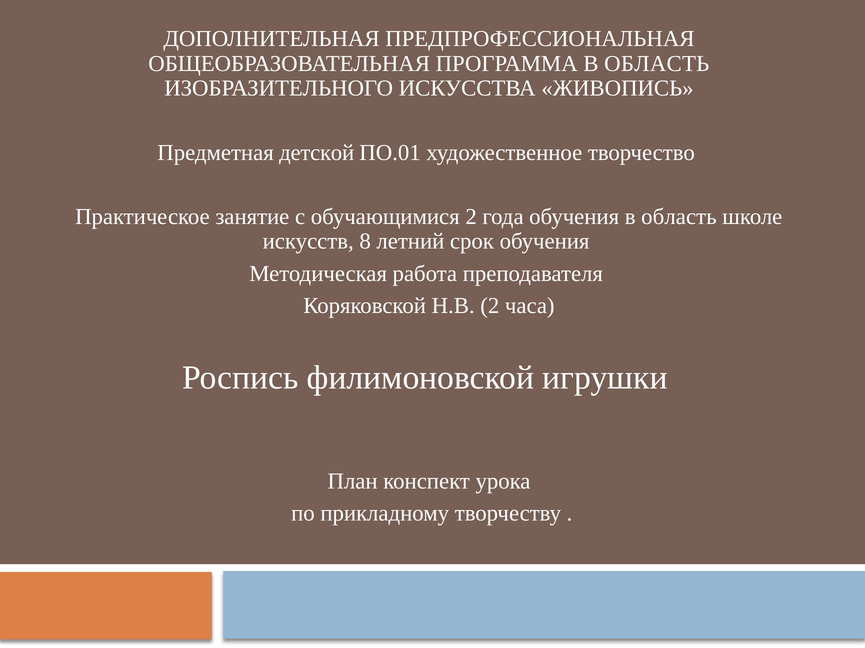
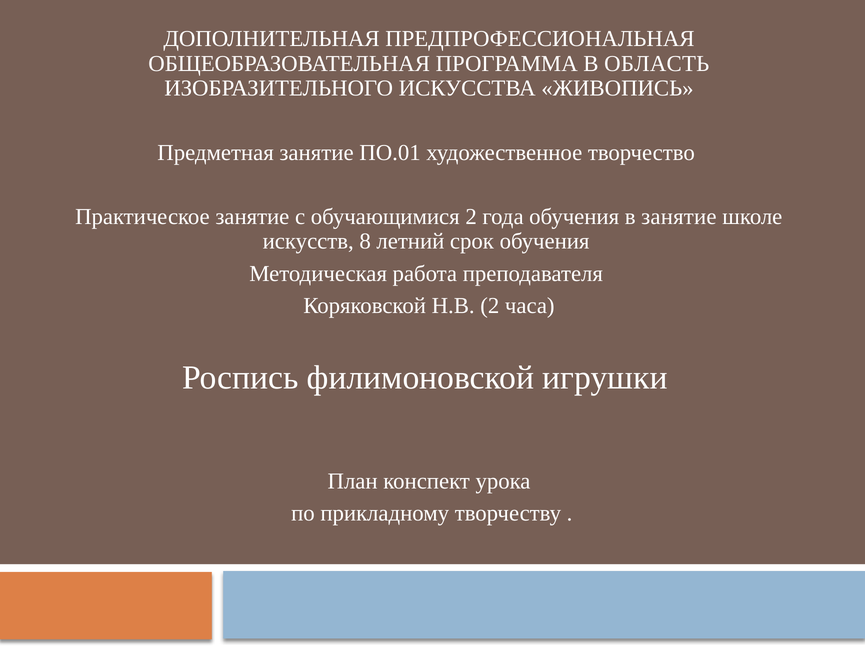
Предметная детской: детской -> занятие
обучения в область: область -> занятие
